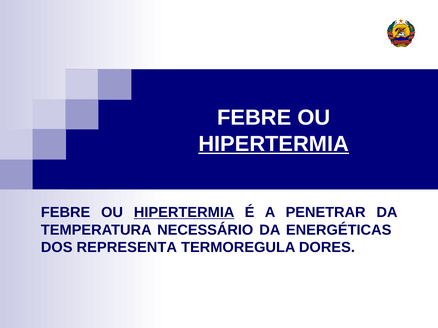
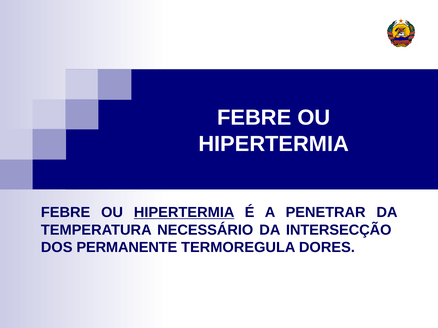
HIPERTERMIA at (274, 144) underline: present -> none
ENERGÉTICAS: ENERGÉTICAS -> INTERSECÇÃO
REPRESENTA: REPRESENTA -> PERMANENTE
